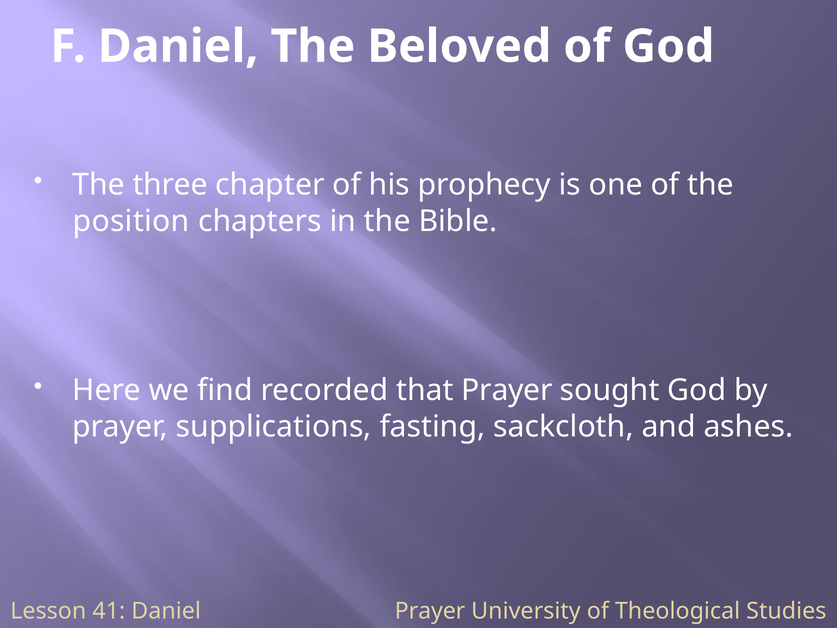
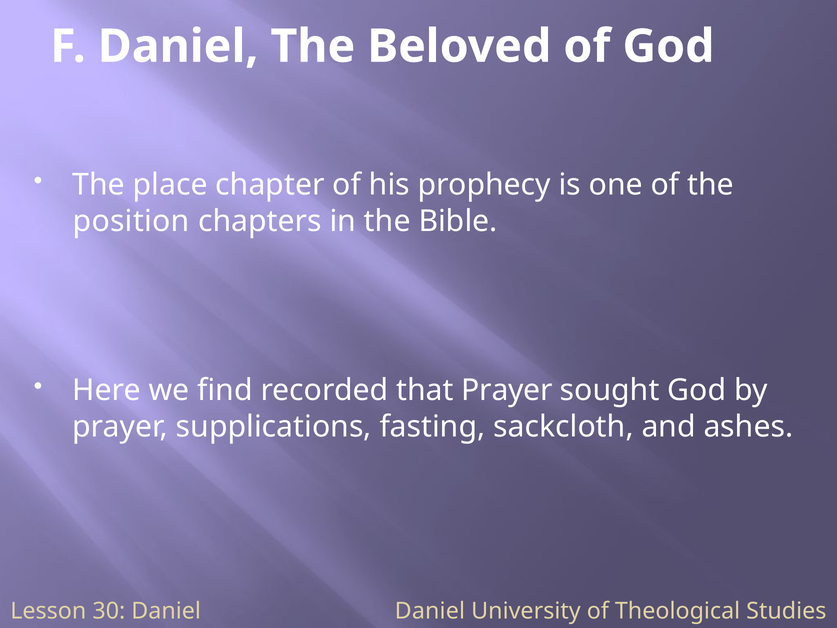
three: three -> place
41: 41 -> 30
Daniel Prayer: Prayer -> Daniel
